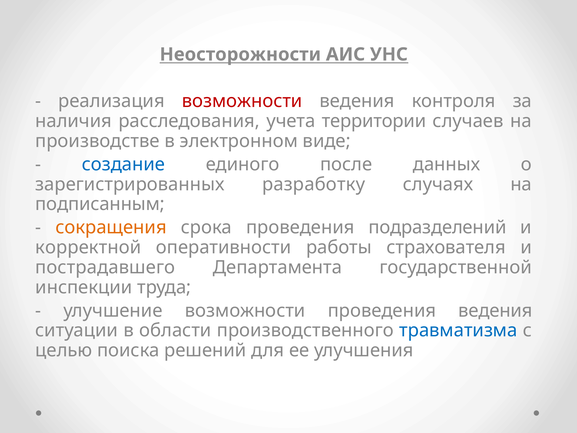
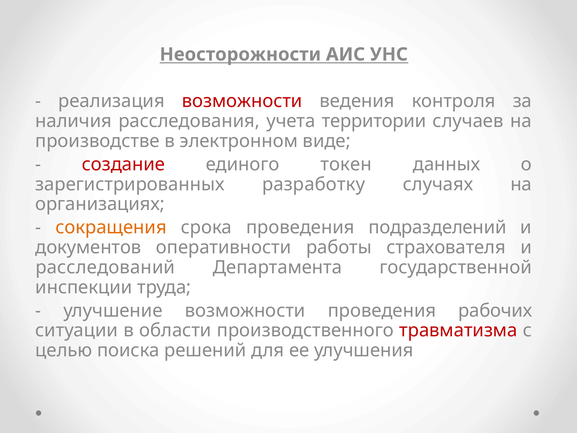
создание colour: blue -> red
после: после -> токен
подписанным: подписанным -> организациях
корректной: корректной -> документов
пострадавшего: пострадавшего -> расследований
проведения ведения: ведения -> рабочих
травматизма colour: blue -> red
